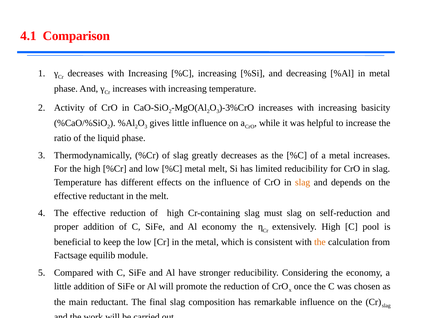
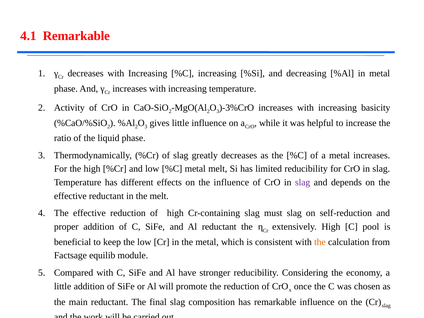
4.1 Comparison: Comparison -> Remarkable
slag at (303, 182) colour: orange -> purple
Al economy: economy -> reductant
